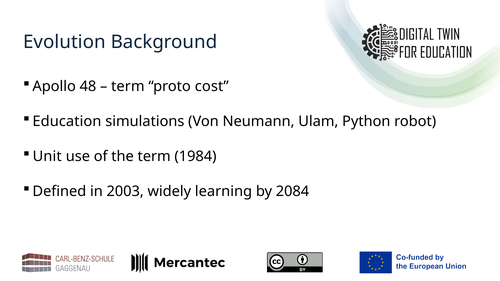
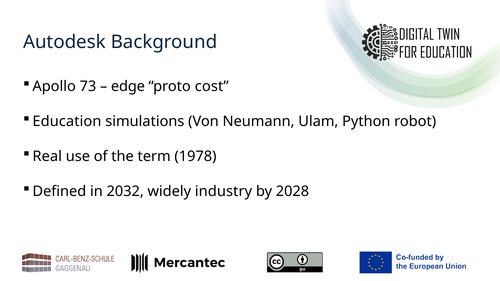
Evolution: Evolution -> Autodesk
48: 48 -> 73
term at (128, 87): term -> edge
Unit: Unit -> Real
1984: 1984 -> 1978
2003: 2003 -> 2032
learning: learning -> industry
2084: 2084 -> 2028
